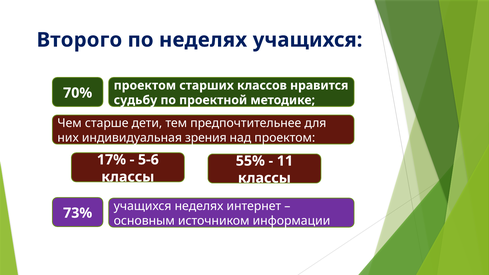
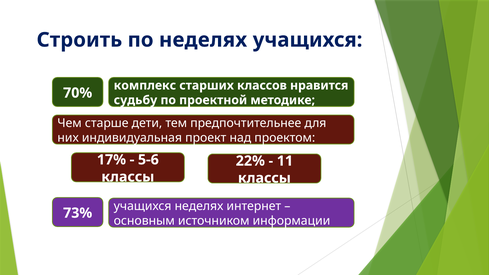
Второго: Второго -> Строить
проектом at (145, 85): проектом -> комплекс
зрения: зрения -> проект
55%: 55% -> 22%
